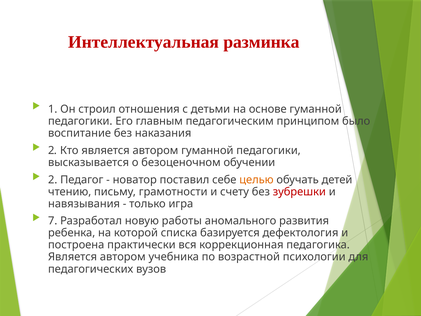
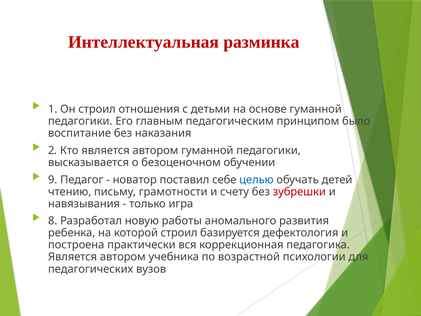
2 at (53, 180): 2 -> 9
целью colour: orange -> blue
7: 7 -> 8
которой списка: списка -> строил
